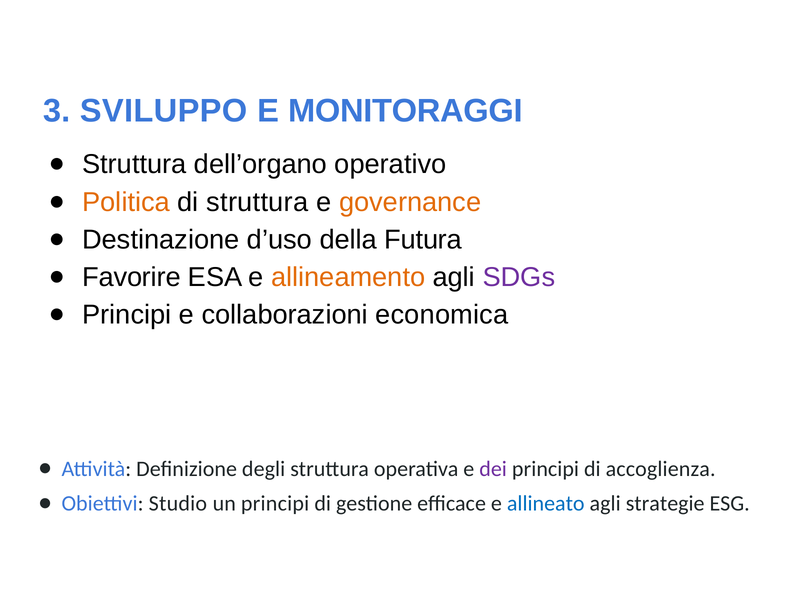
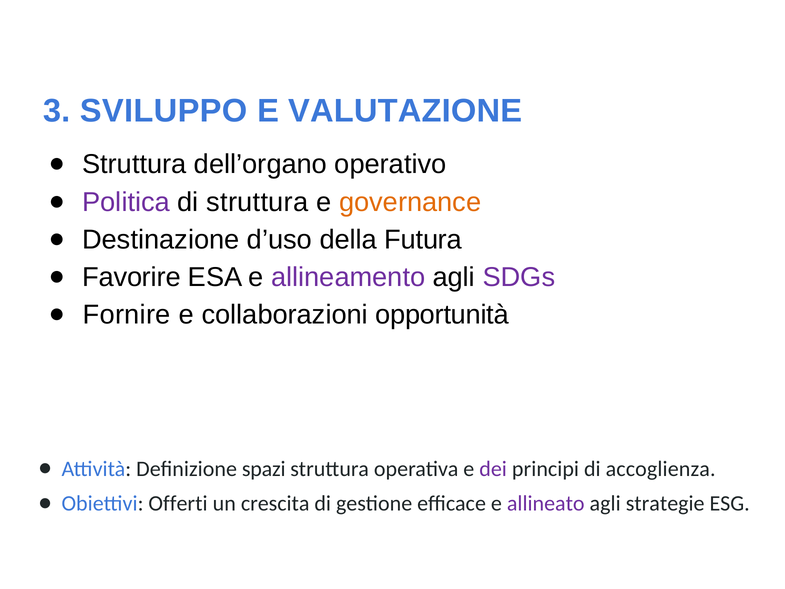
MONITORAGGI: MONITORAGGI -> VALUTAZIONE
Politica colour: orange -> purple
allineamento colour: orange -> purple
Principi at (127, 315): Principi -> Fornire
economica: economica -> opportunità
degli: degli -> spazi
Studio: Studio -> Offerti
un principi: principi -> crescita
allineato colour: blue -> purple
